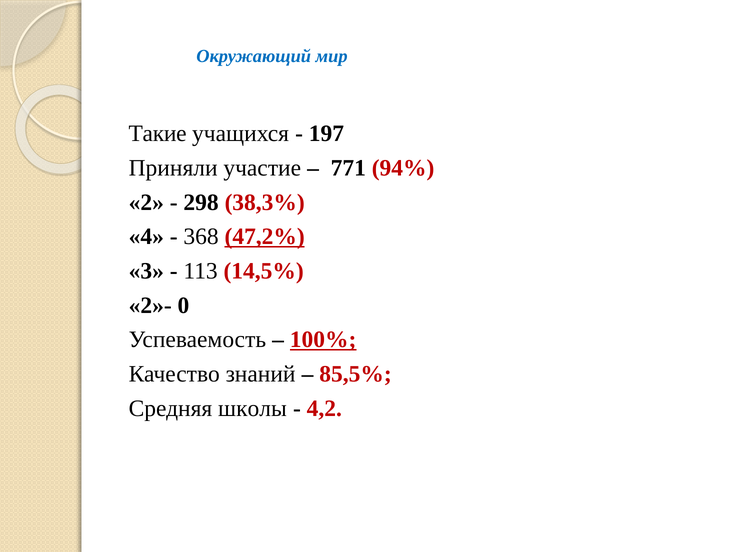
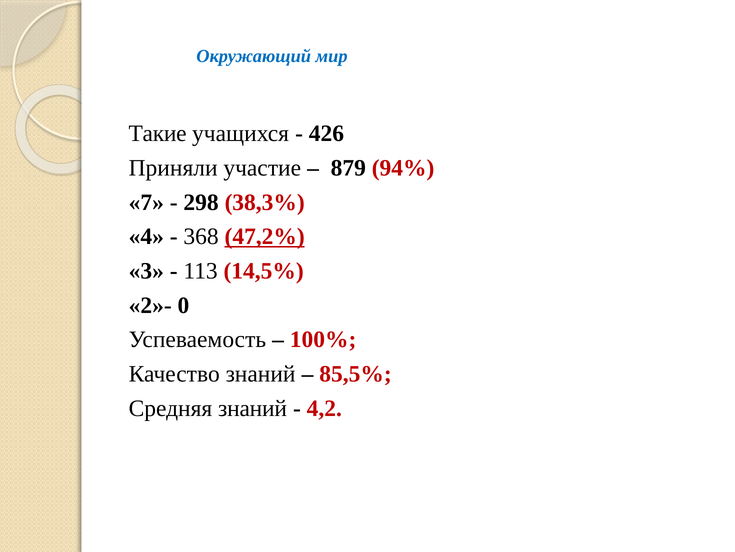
197: 197 -> 426
771: 771 -> 879
2: 2 -> 7
100% underline: present -> none
Средняя школы: школы -> знаний
